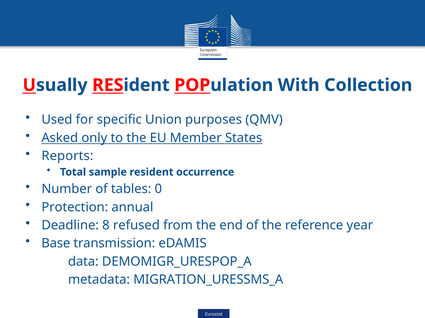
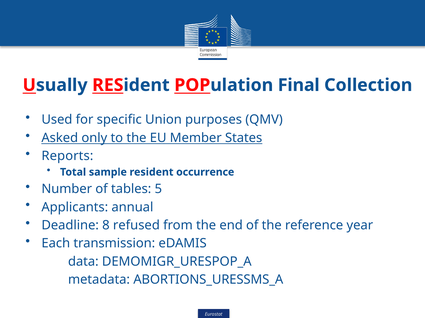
With: With -> Final
0: 0 -> 5
Protection: Protection -> Applicants
Base: Base -> Each
MIGRATION_URESSMS_A: MIGRATION_URESSMS_A -> ABORTIONS_URESSMS_A
